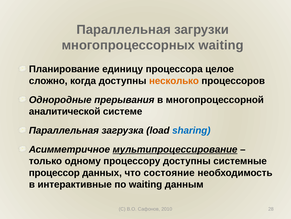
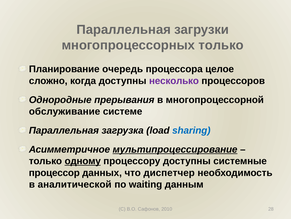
многопроцессорных waiting: waiting -> только
единицу: единицу -> очередь
несколько colour: orange -> purple
аналитической: аналитической -> обслуживание
одному underline: none -> present
состояние: состояние -> диспетчер
интерактивные: интерактивные -> аналитической
